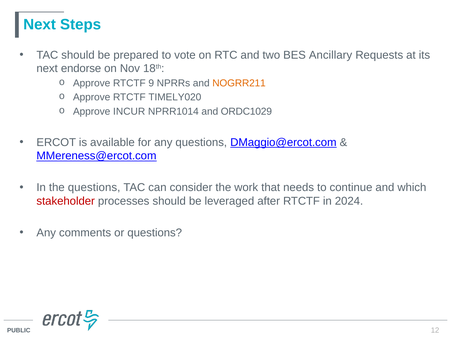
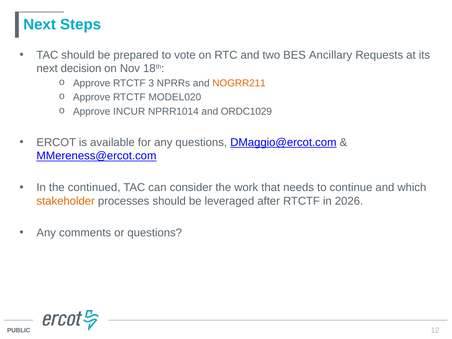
endorse: endorse -> decision
9: 9 -> 3
TIMELY020: TIMELY020 -> MODEL020
the questions: questions -> continued
stakeholder colour: red -> orange
2024: 2024 -> 2026
